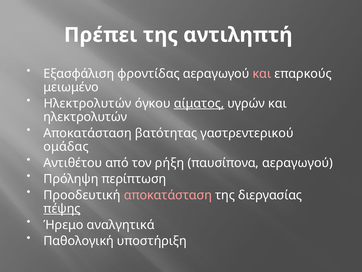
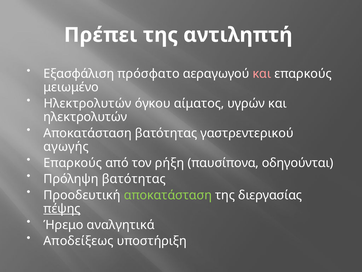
φροντίδας: φροντίδας -> πρόσφατο
αίματος underline: present -> none
ομάδας: ομάδας -> αγωγής
Αντιθέτου at (73, 163): Αντιθέτου -> Επαρκούς
παυσίπονα αεραγωγού: αεραγωγού -> οδηγούνται
Πρόληψη περίπτωση: περίπτωση -> βατότητας
αποκατάσταση at (168, 195) colour: pink -> light green
Παθολογική: Παθολογική -> Αποδείξεως
